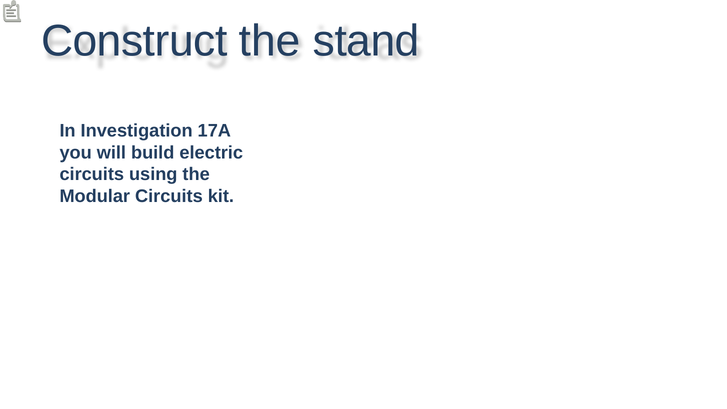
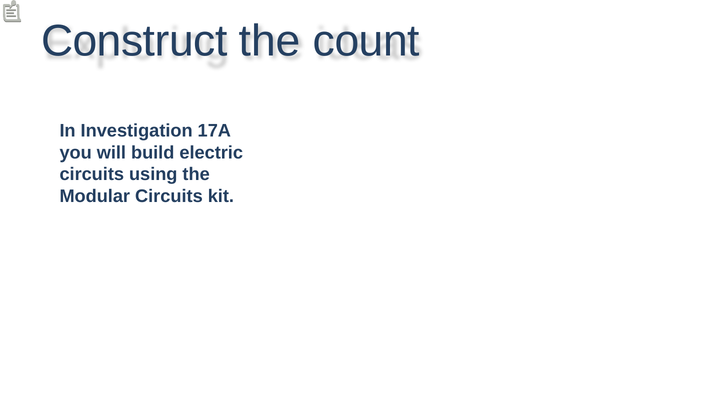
stand: stand -> count
